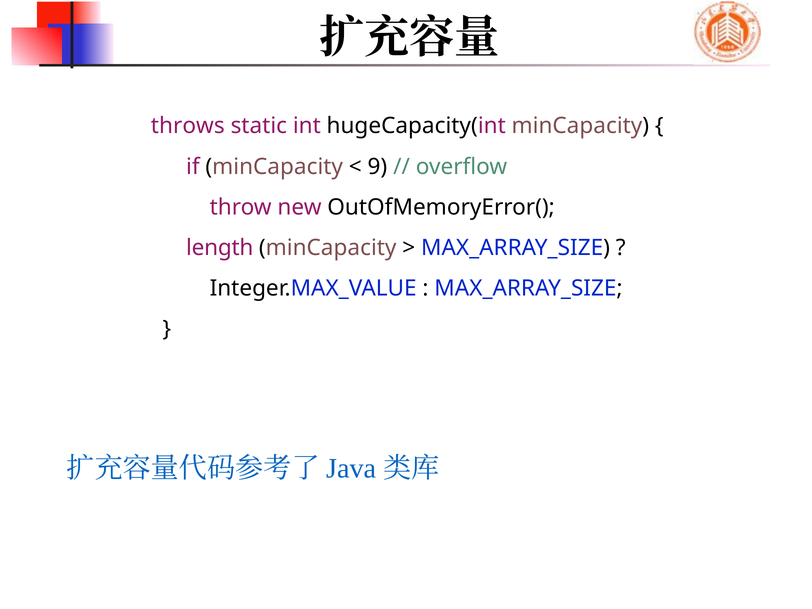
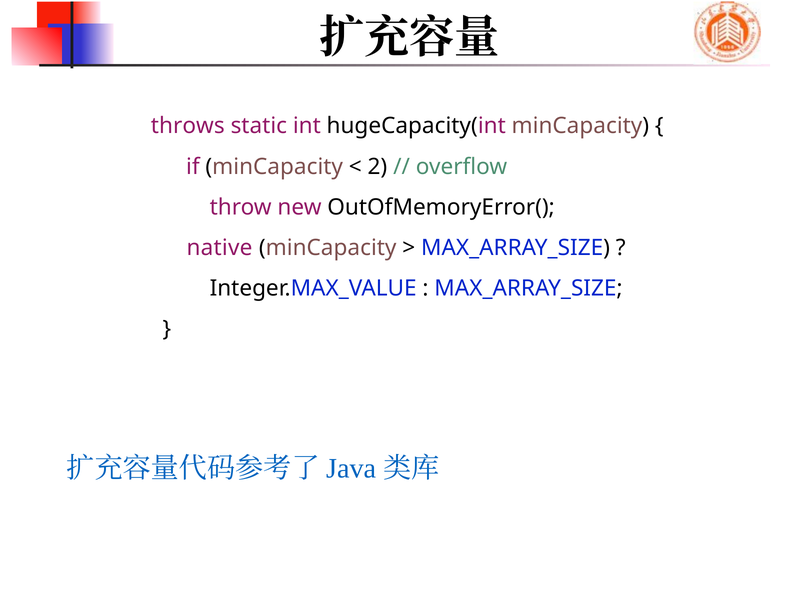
9: 9 -> 2
length: length -> native
